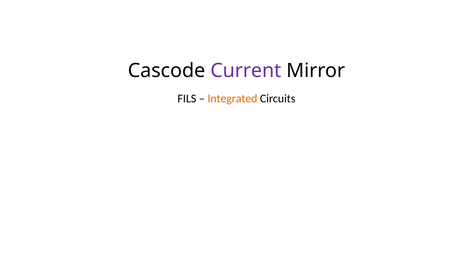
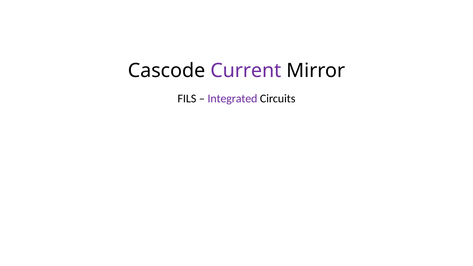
Integrated colour: orange -> purple
